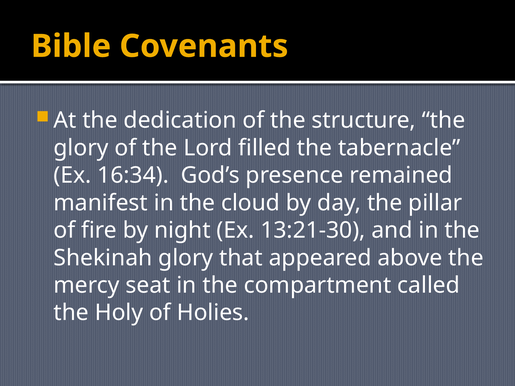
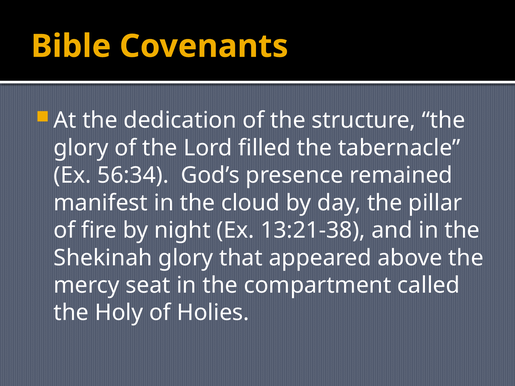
16:34: 16:34 -> 56:34
13:21-30: 13:21-30 -> 13:21-38
